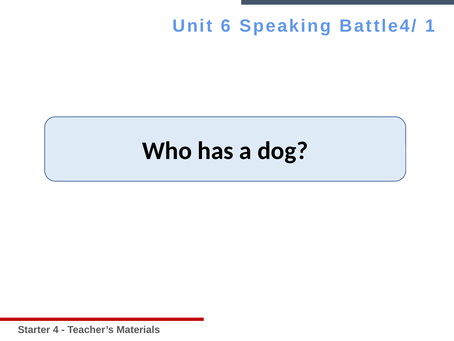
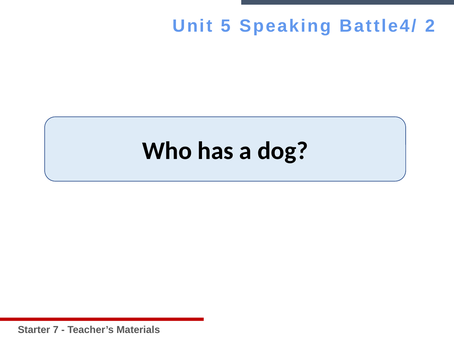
6: 6 -> 5
1: 1 -> 2
4: 4 -> 7
